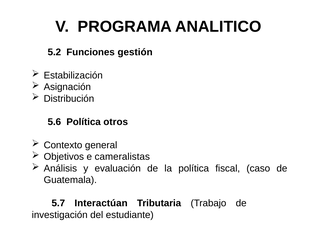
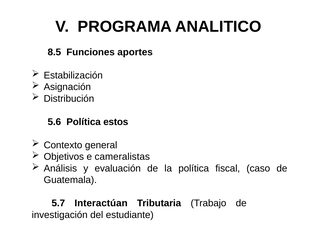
5.2: 5.2 -> 8.5
gestión: gestión -> aportes
otros: otros -> estos
